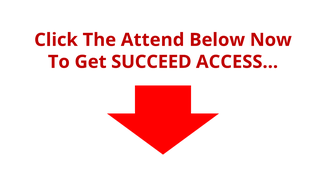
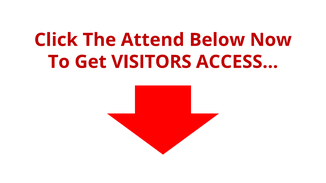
SUCCEED: SUCCEED -> VISITORS
